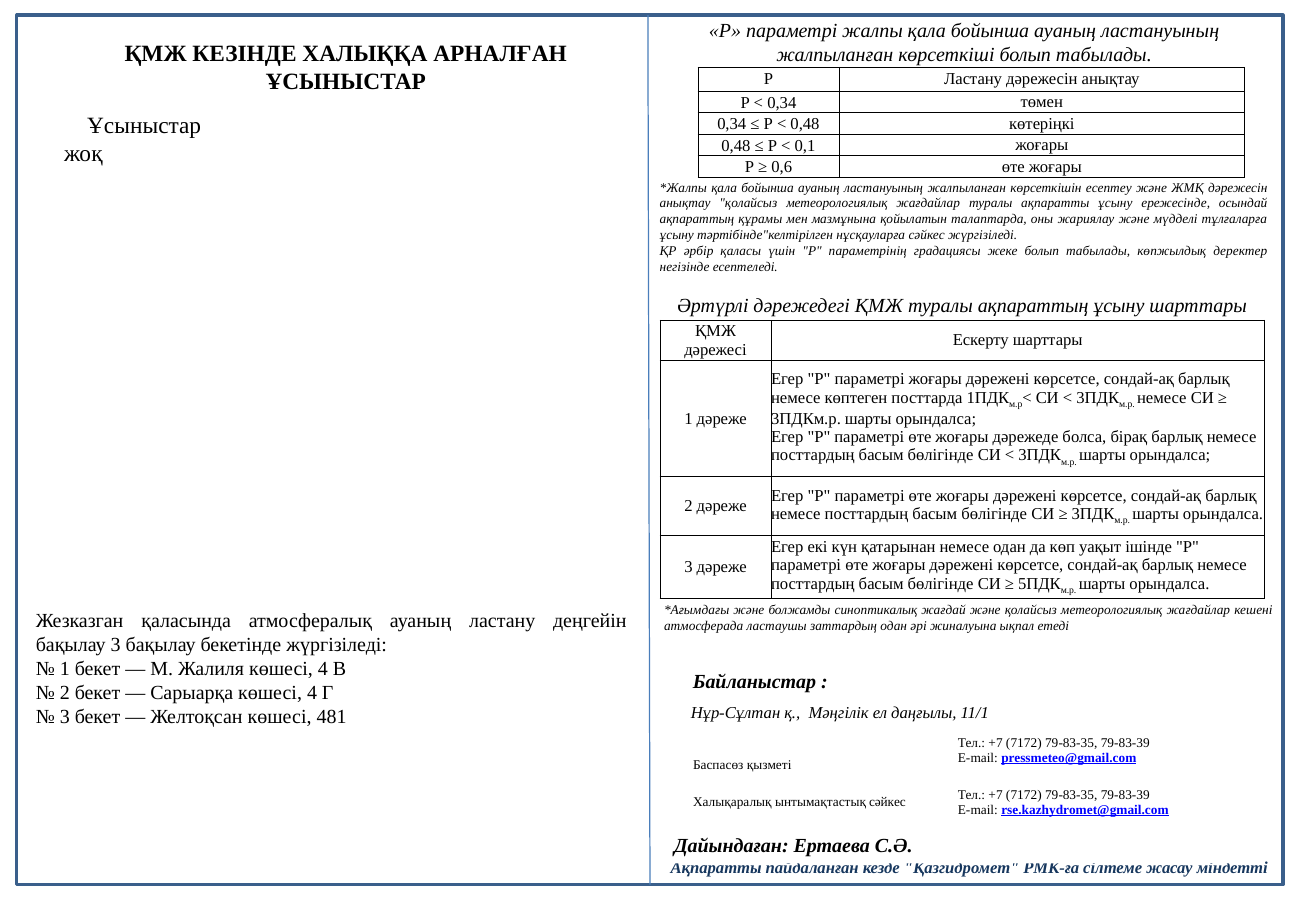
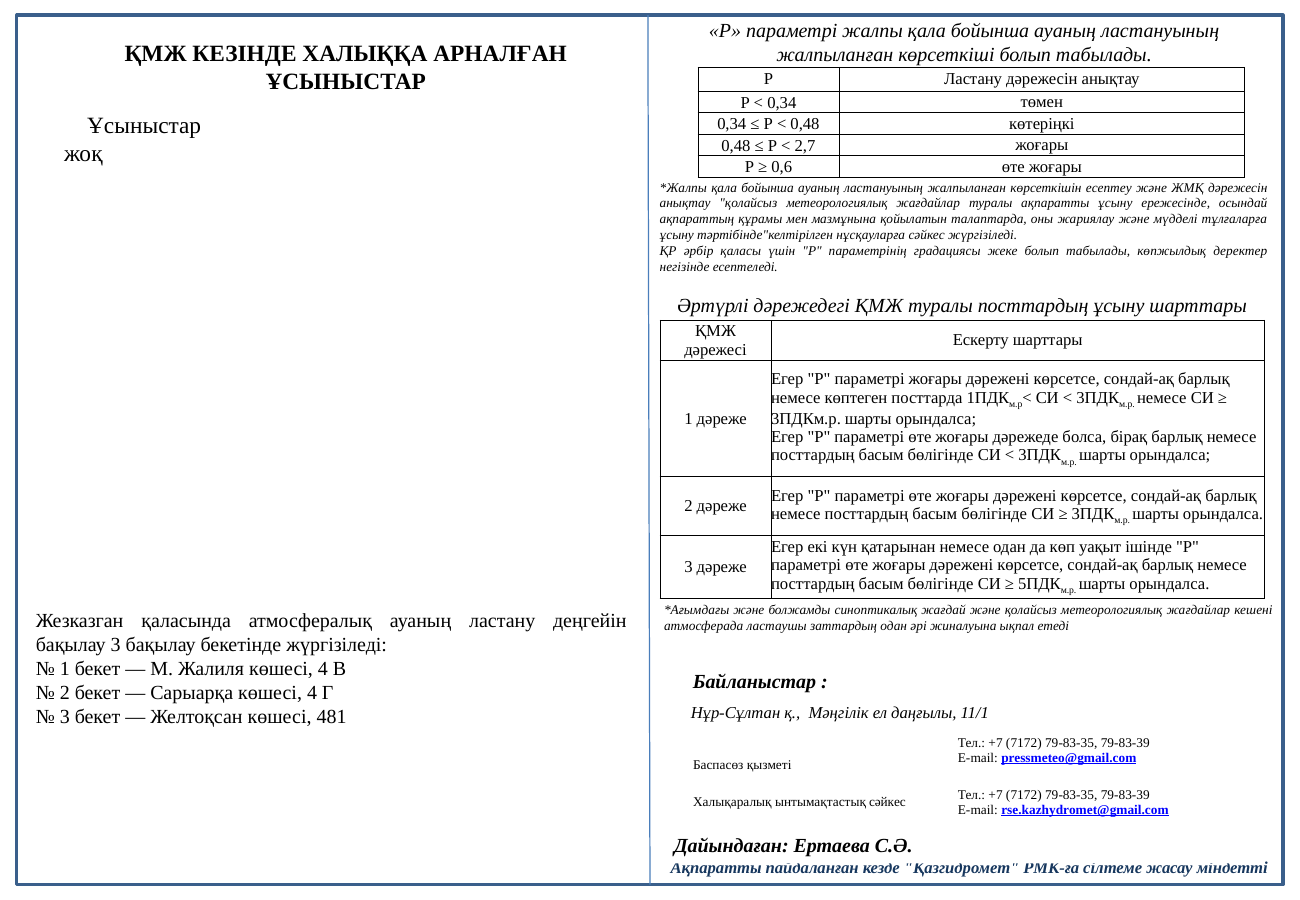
0,1: 0,1 -> 2,7
туралы ақпараттың: ақпараттың -> посттардың
